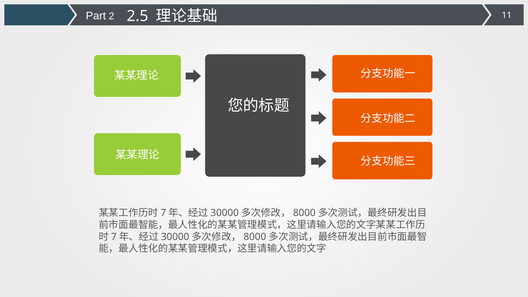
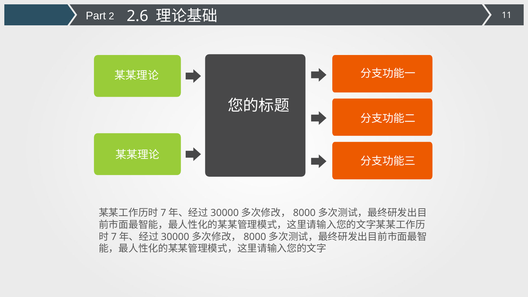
2.5: 2.5 -> 2.6
